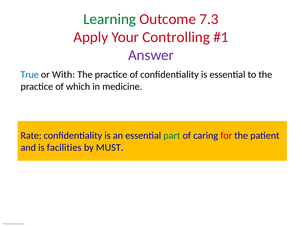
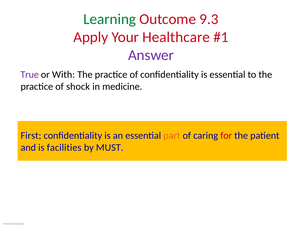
7.3: 7.3 -> 9.3
Controlling: Controlling -> Healthcare
True colour: blue -> purple
which: which -> shock
Rate: Rate -> First
part colour: green -> orange
